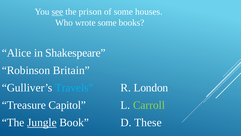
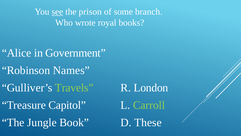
houses: houses -> branch
wrote some: some -> royal
Shakespeare: Shakespeare -> Government
Britain: Britain -> Names
Travels colour: light blue -> light green
Jungle underline: present -> none
